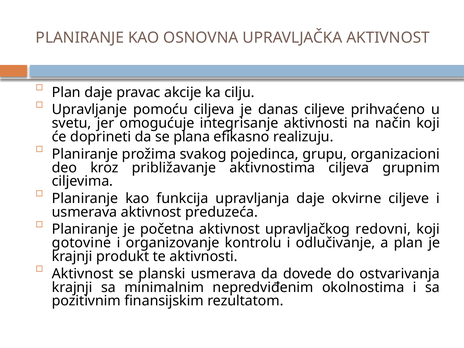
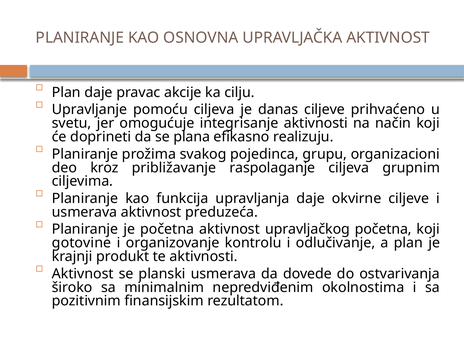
aktivnostima: aktivnostima -> raspolaganje
upravljačkog redovni: redovni -> početna
krajnji at (72, 287): krajnji -> široko
